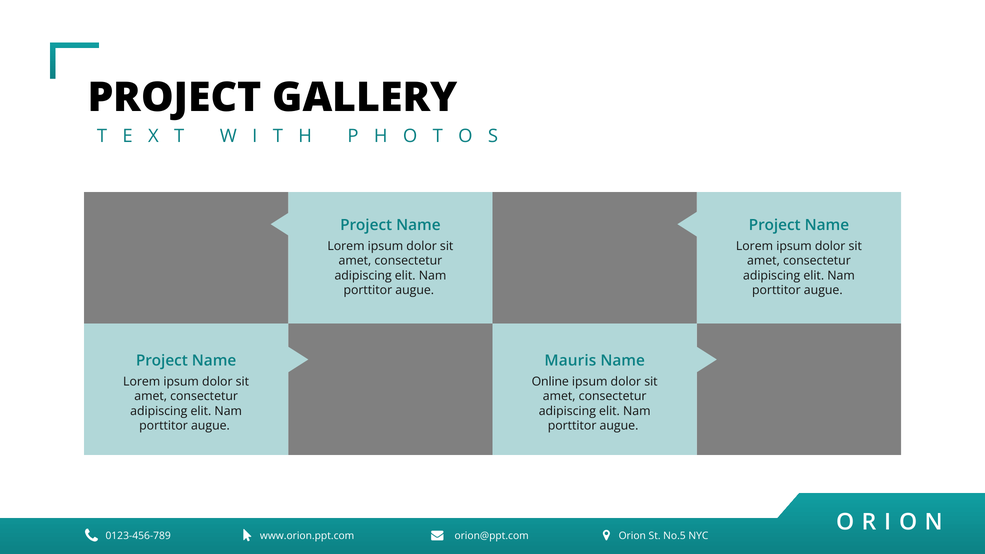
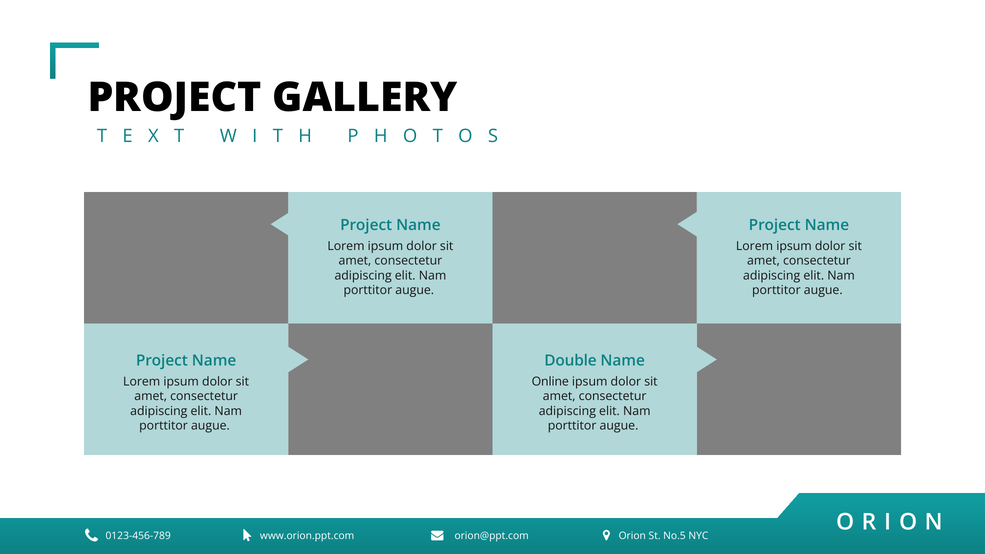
Mauris: Mauris -> Double
